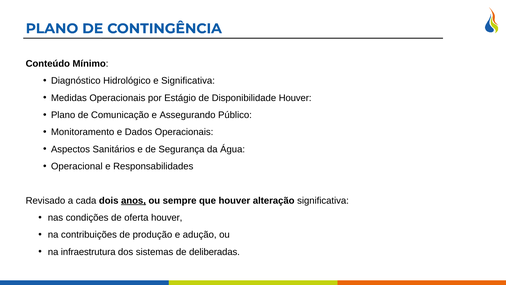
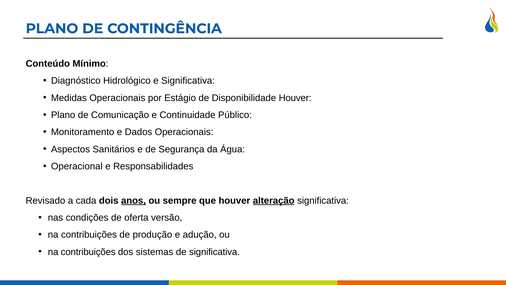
Assegurando: Assegurando -> Continuidade
alteração underline: none -> present
oferta houver: houver -> versão
infraestrutura at (88, 252): infraestrutura -> contribuições
de deliberadas: deliberadas -> significativa
